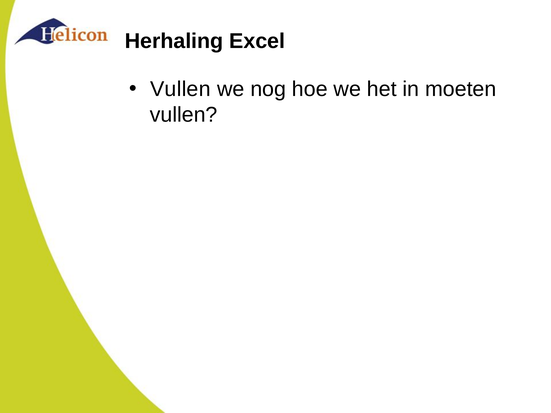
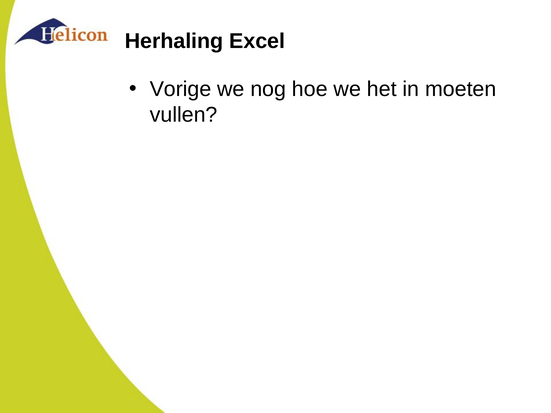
Vullen at (180, 89): Vullen -> Vorige
